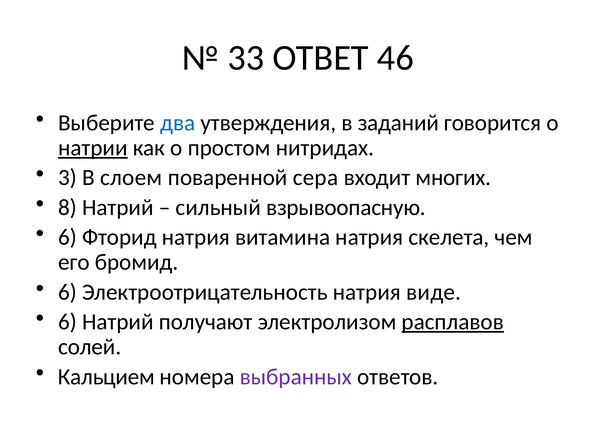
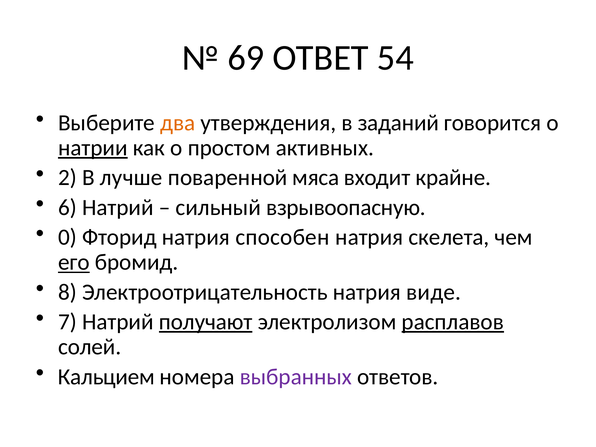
33: 33 -> 69
46: 46 -> 54
два colour: blue -> orange
нитридах: нитридах -> активных
3: 3 -> 2
слоем: слоем -> лучше
сера: сера -> мяса
многих: многих -> крайне
8: 8 -> 6
6 at (67, 237): 6 -> 0
витамина: витамина -> способен
его underline: none -> present
6 at (67, 292): 6 -> 8
6 at (67, 322): 6 -> 7
получают underline: none -> present
